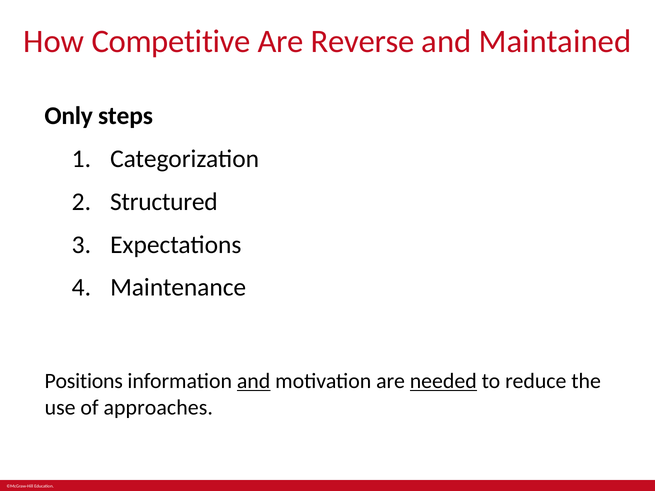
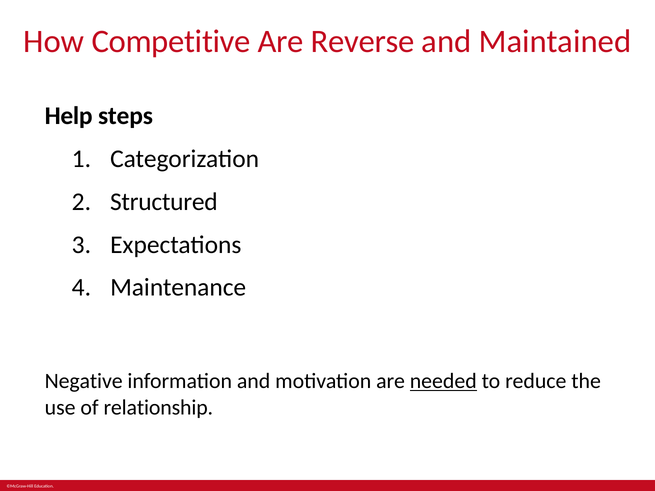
Only: Only -> Help
Positions: Positions -> Negative
and at (254, 381) underline: present -> none
approaches: approaches -> relationship
